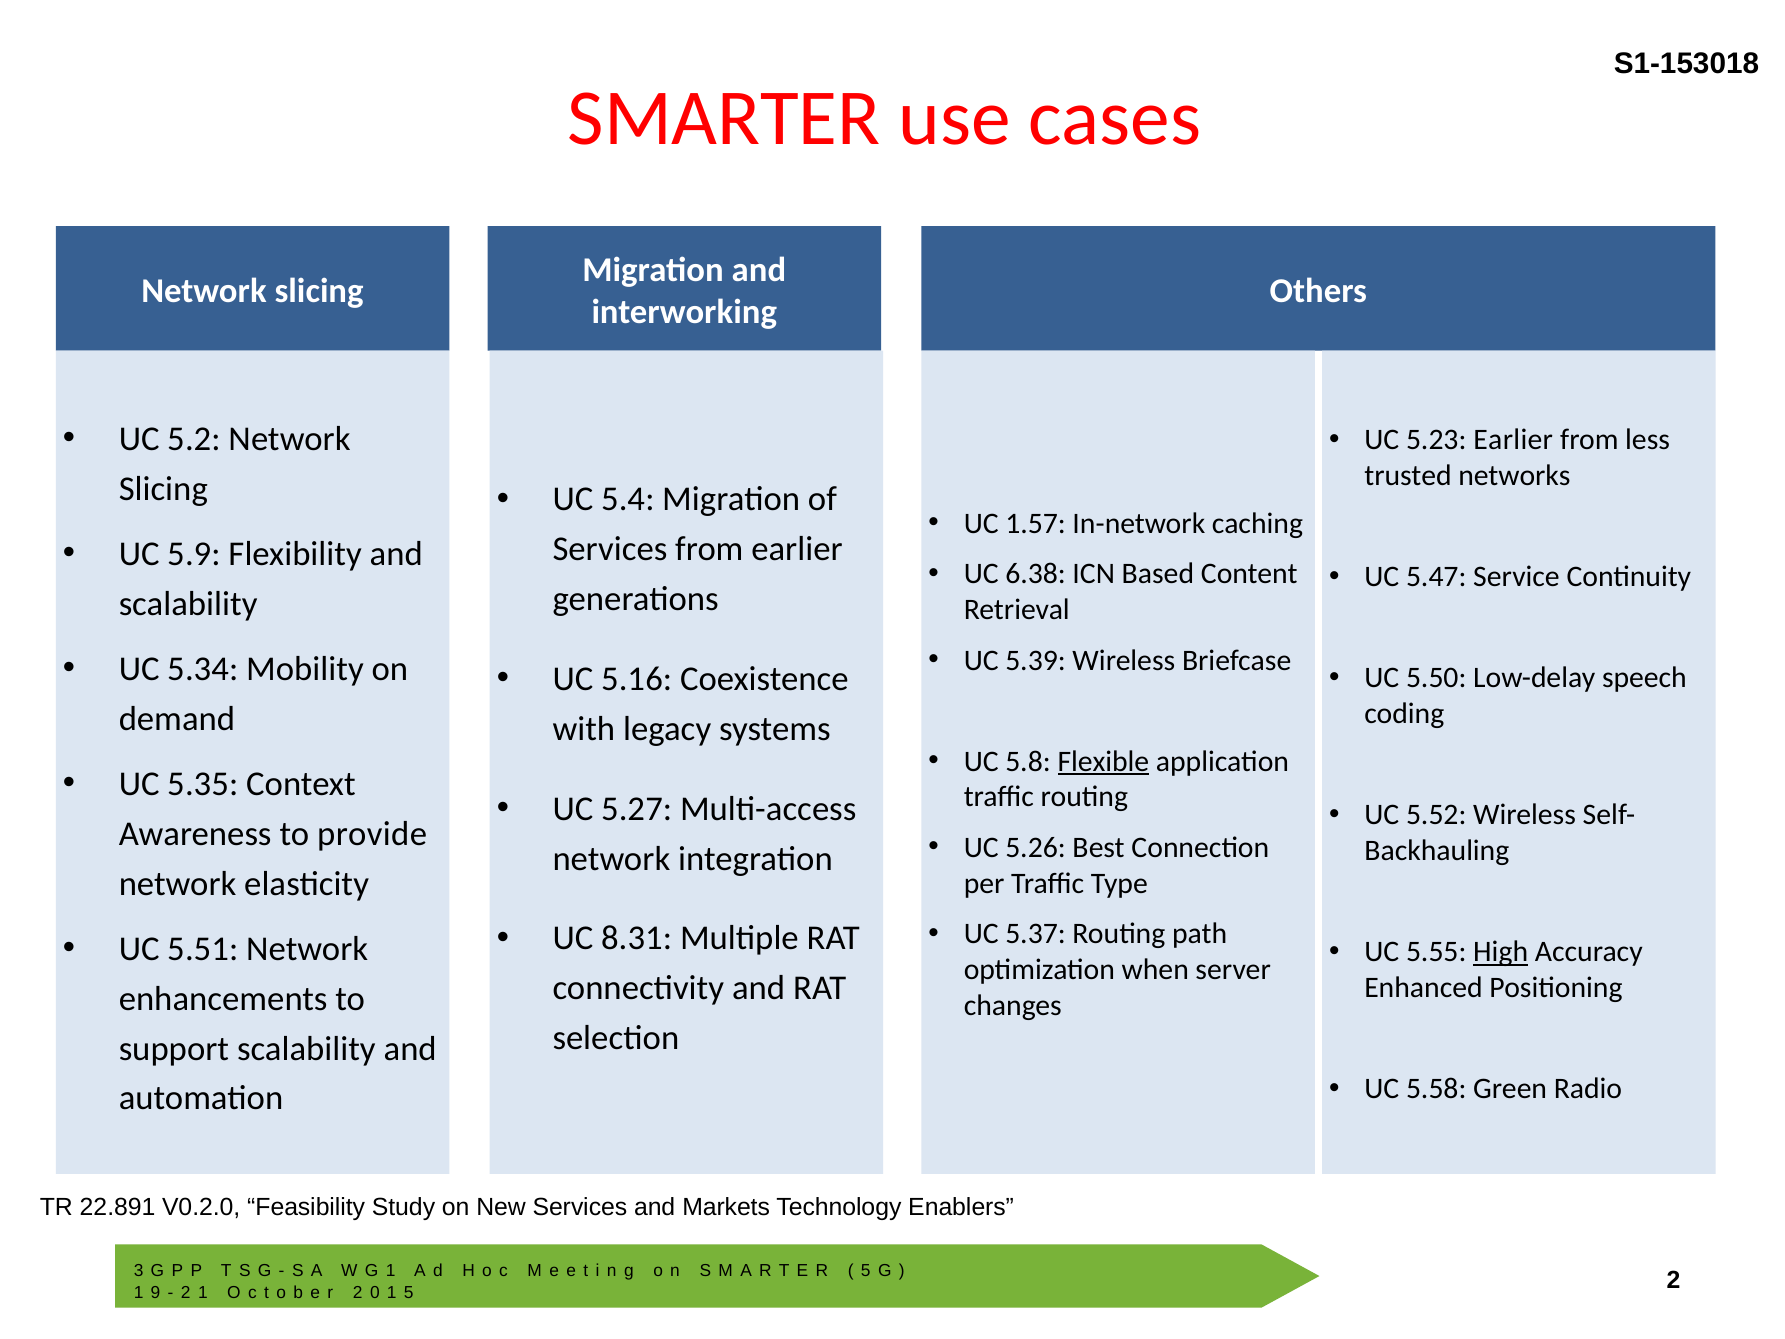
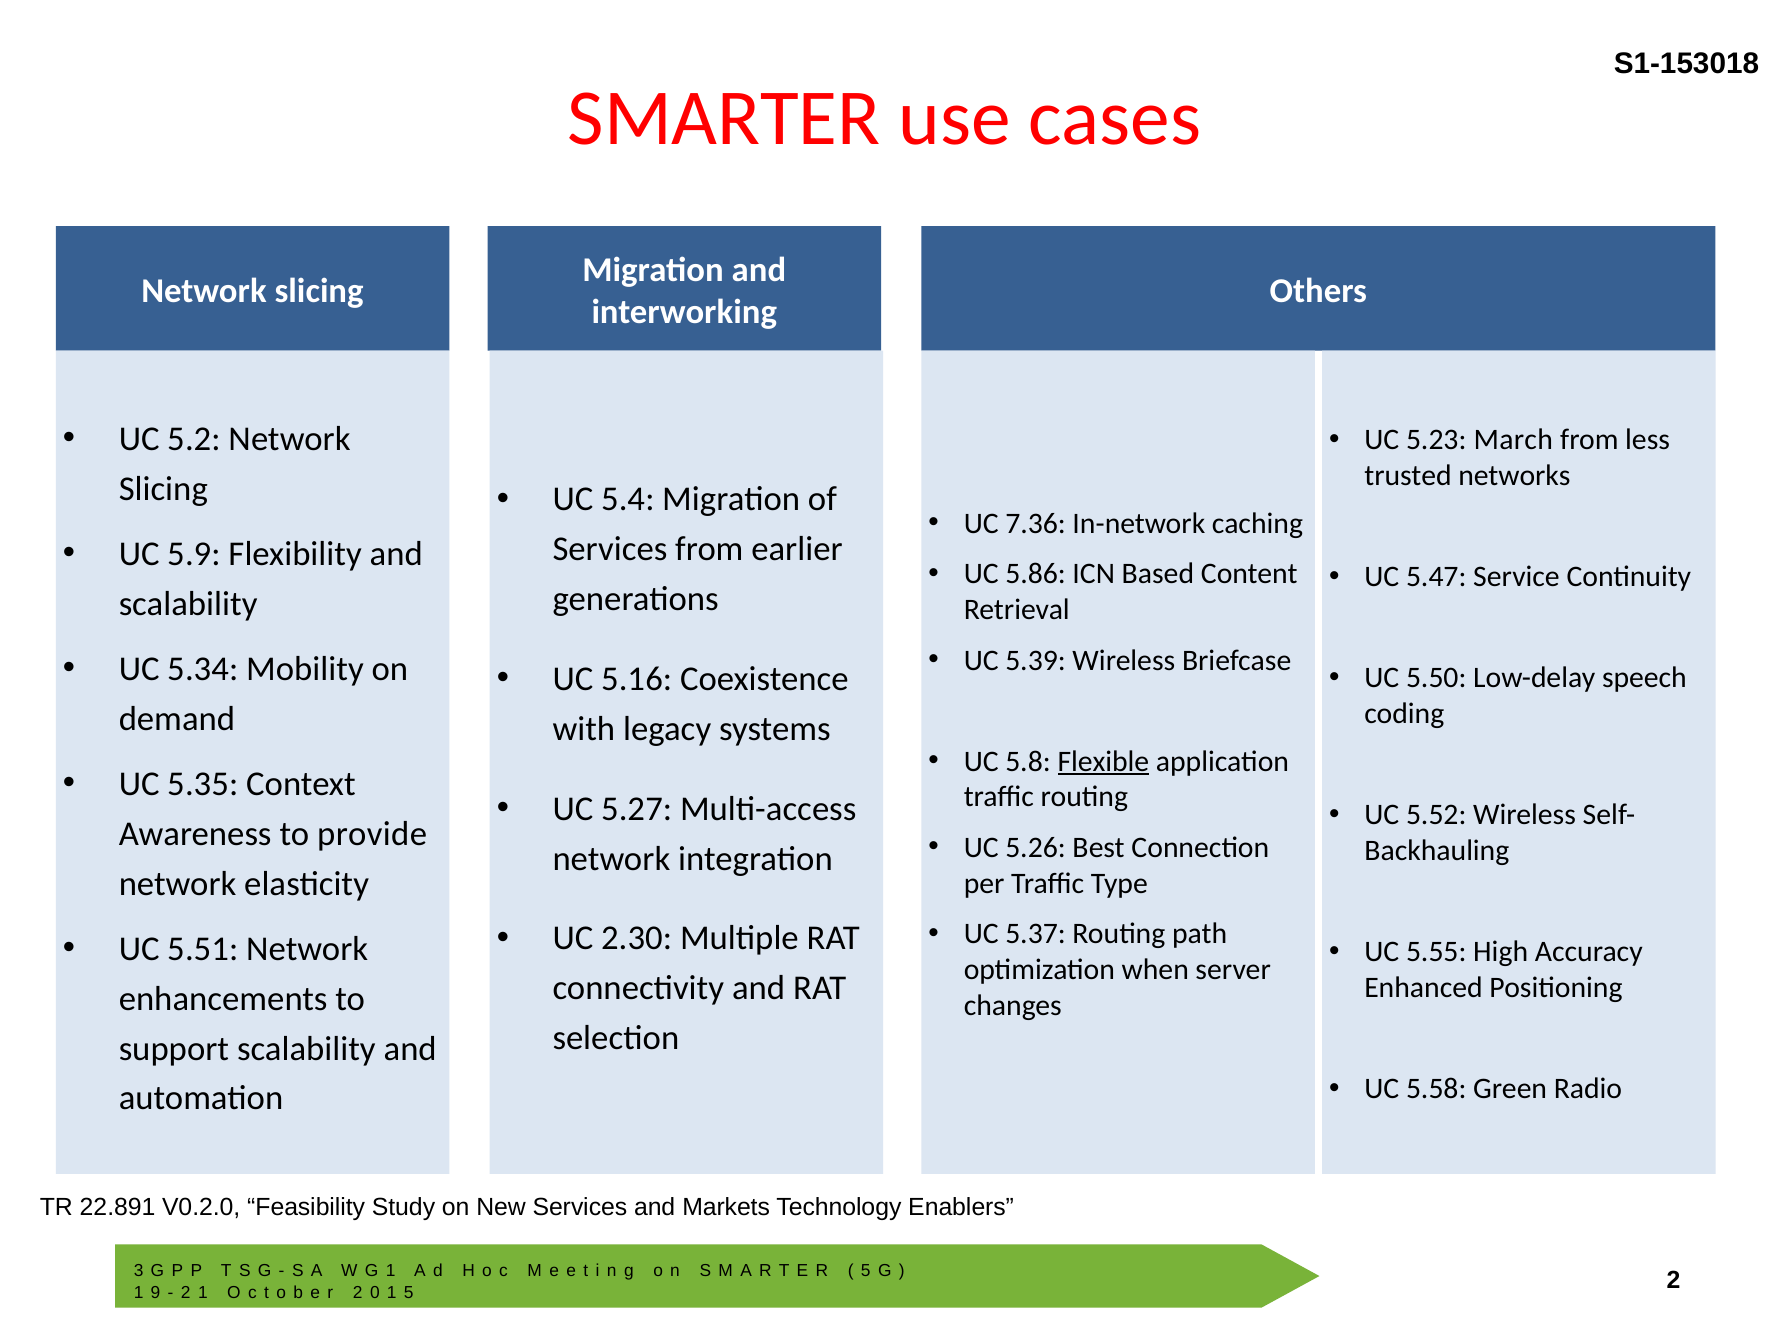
5.23 Earlier: Earlier -> March
1.57: 1.57 -> 7.36
6.38: 6.38 -> 5.86
8.31: 8.31 -> 2.30
High underline: present -> none
